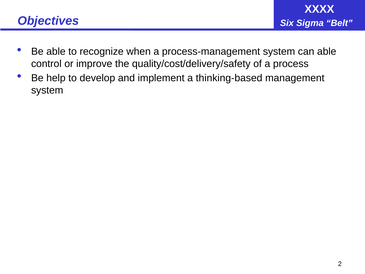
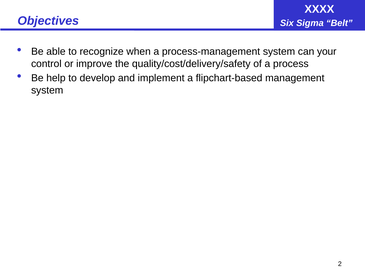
can able: able -> your
thinking-based: thinking-based -> flipchart-based
